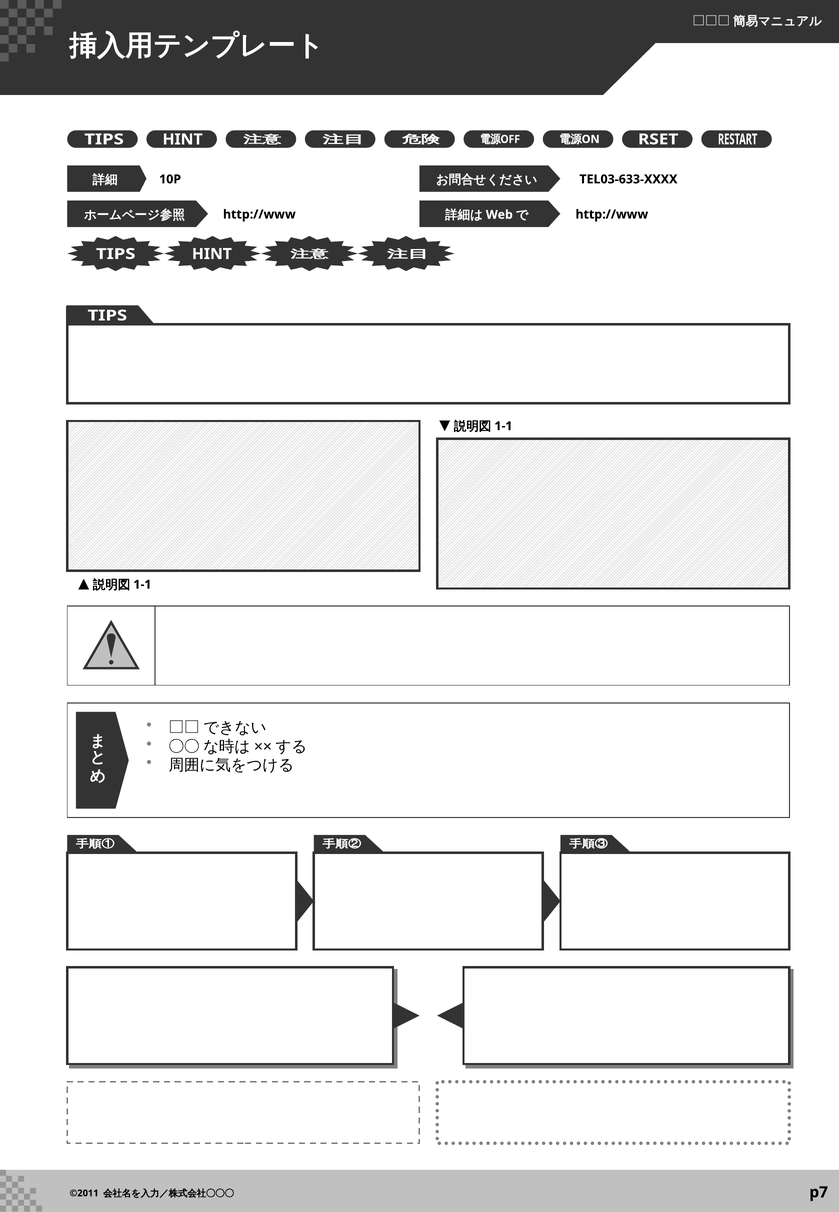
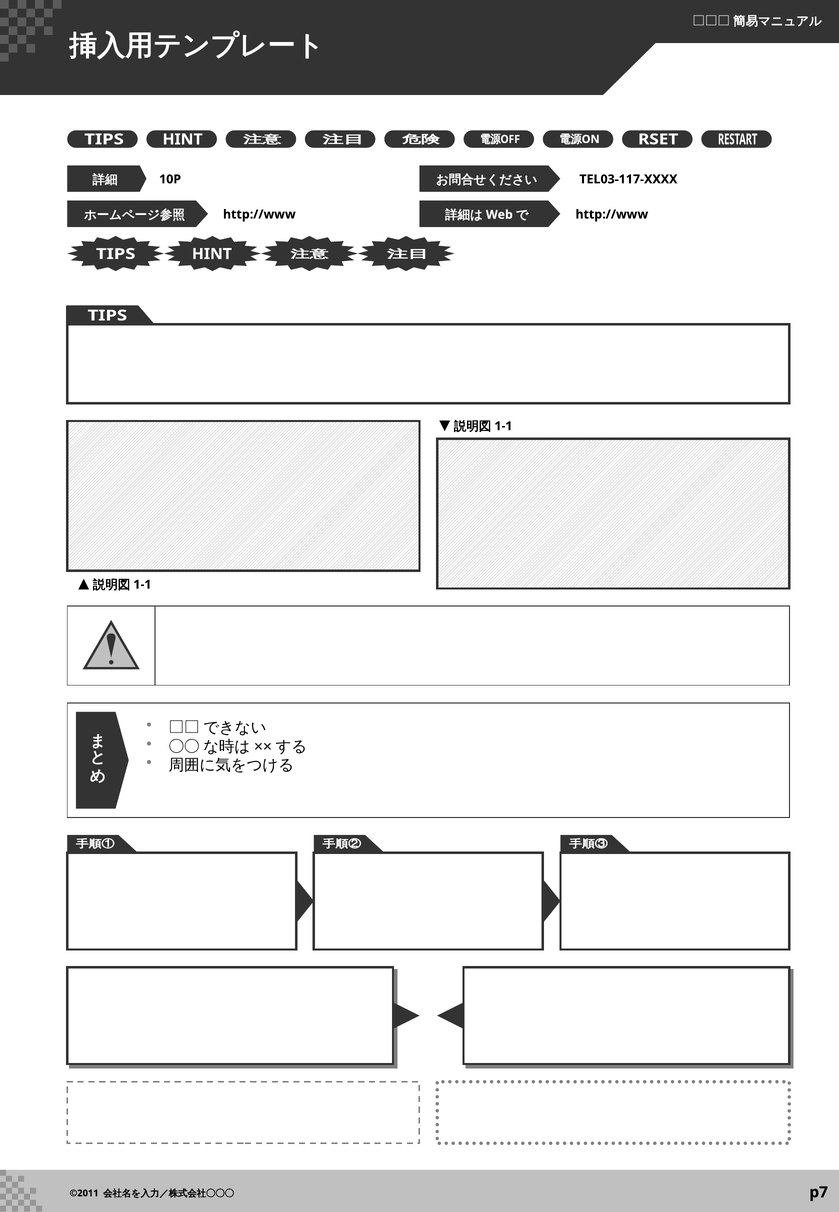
TEL03-633-XXXX: TEL03-633-XXXX -> TEL03-117-XXXX
